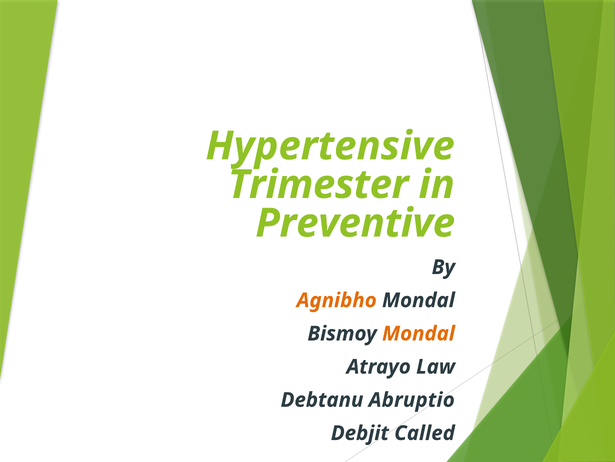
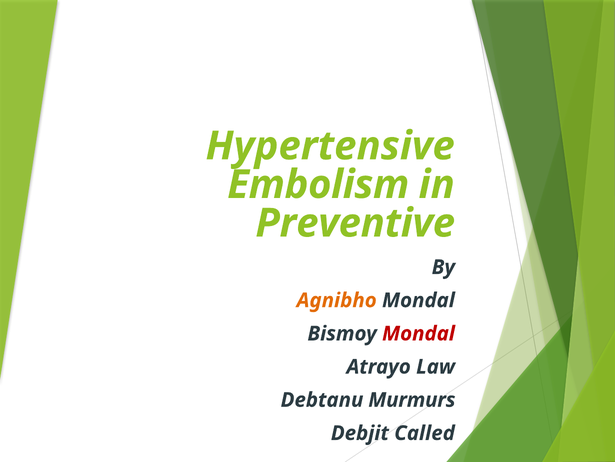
Trimester: Trimester -> Embolism
Mondal at (419, 333) colour: orange -> red
Abruptio: Abruptio -> Murmurs
